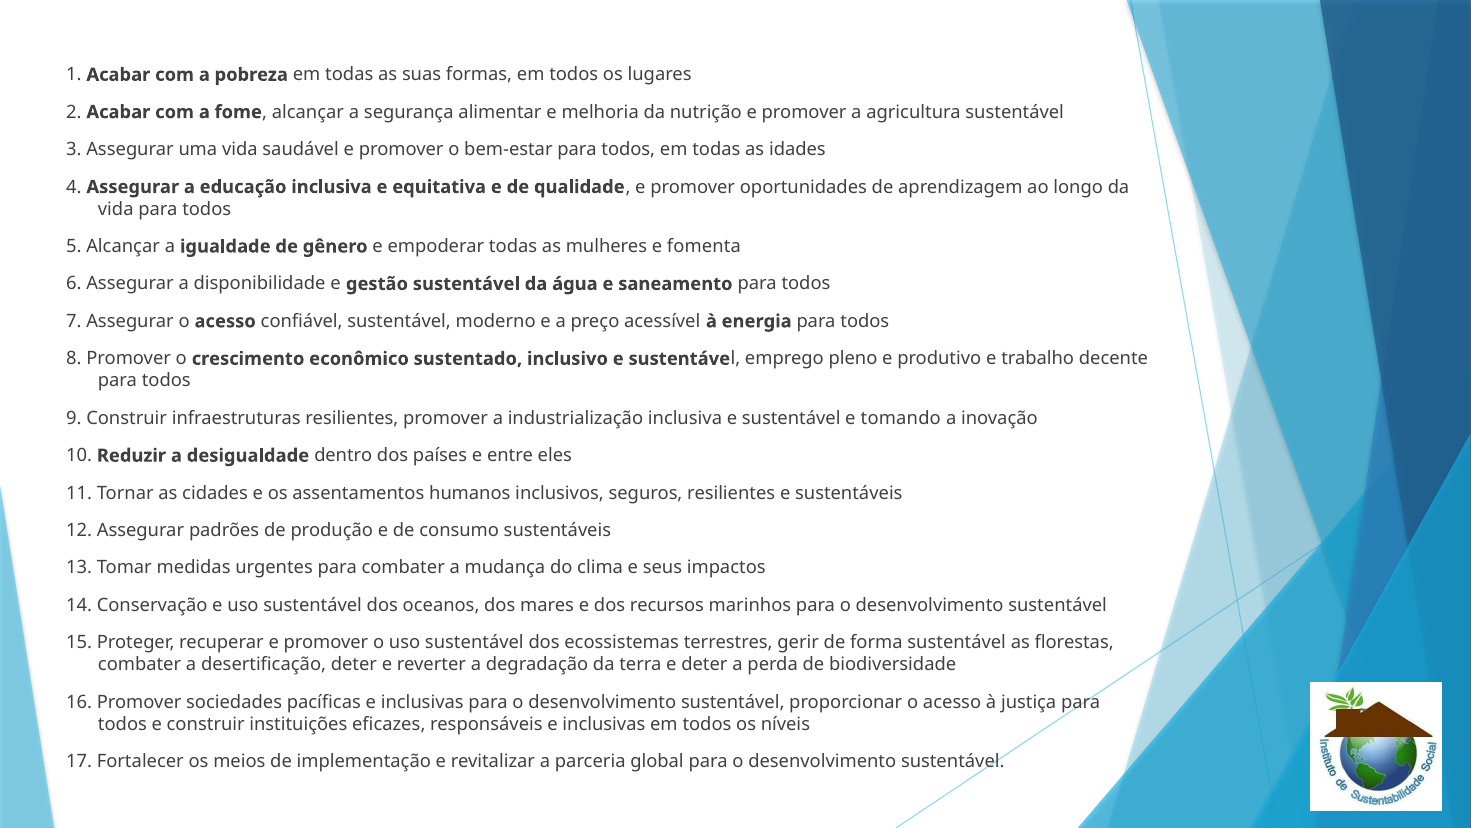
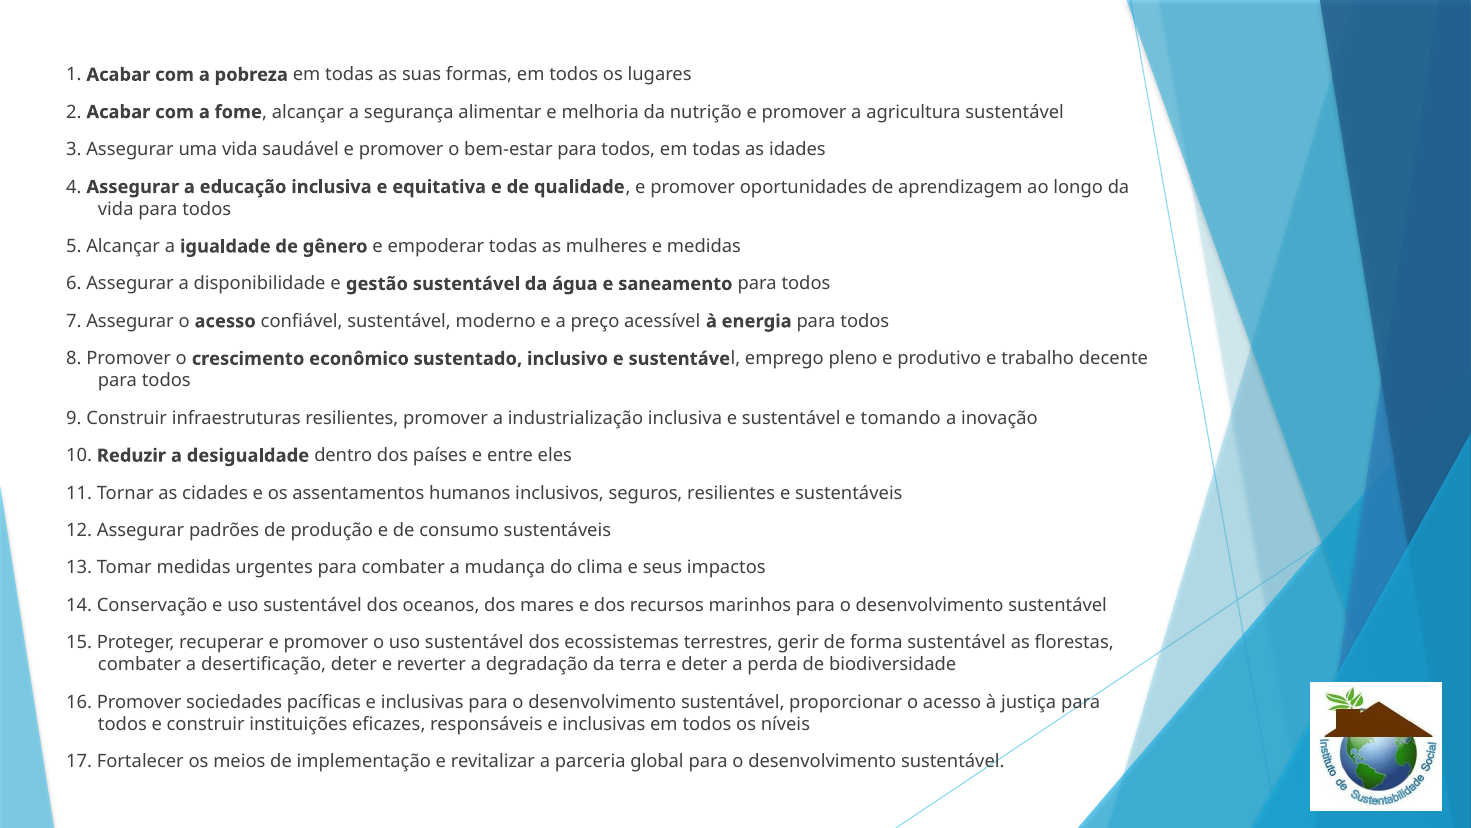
e fomenta: fomenta -> medidas
